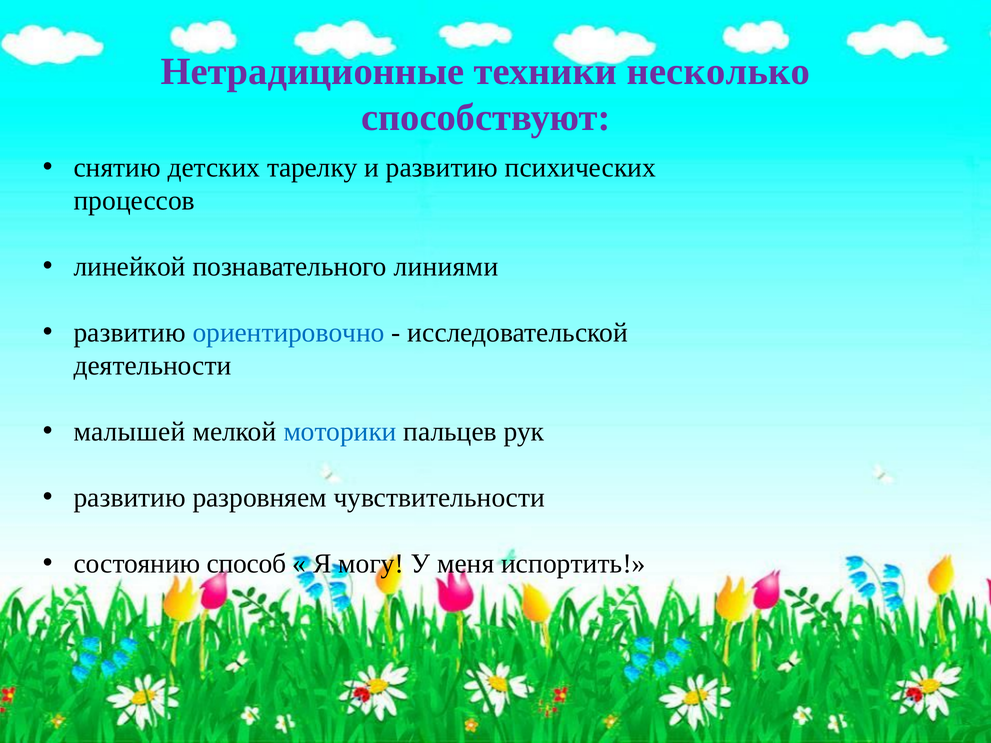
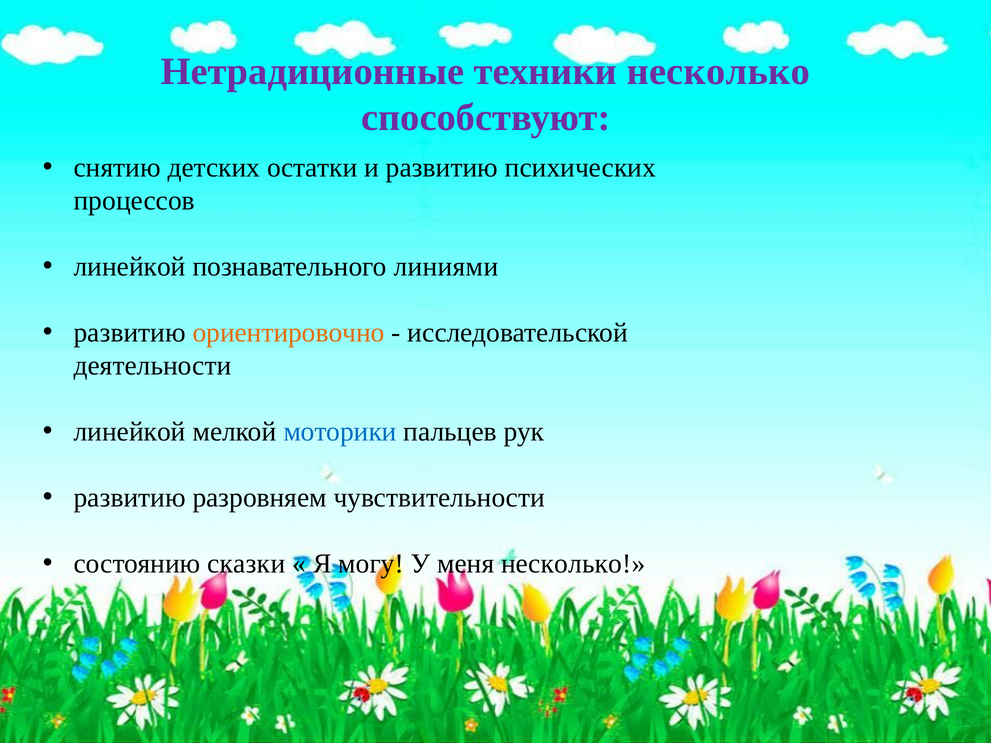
тарелку: тарелку -> остатки
ориентировочно colour: blue -> orange
малышей at (130, 432): малышей -> линейкой
способ: способ -> сказки
меня испортить: испортить -> несколько
